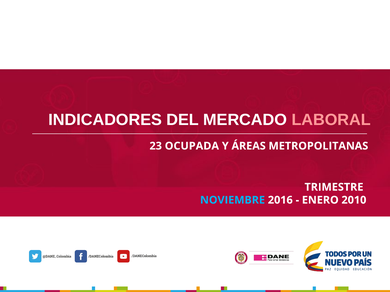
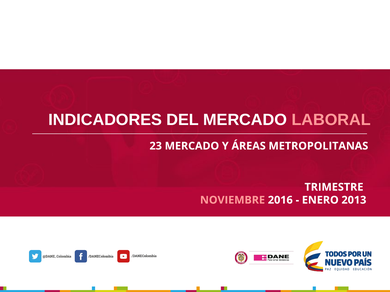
23 OCUPADA: OCUPADA -> MERCADO
NOVIEMBRE colour: light blue -> pink
2010: 2010 -> 2013
